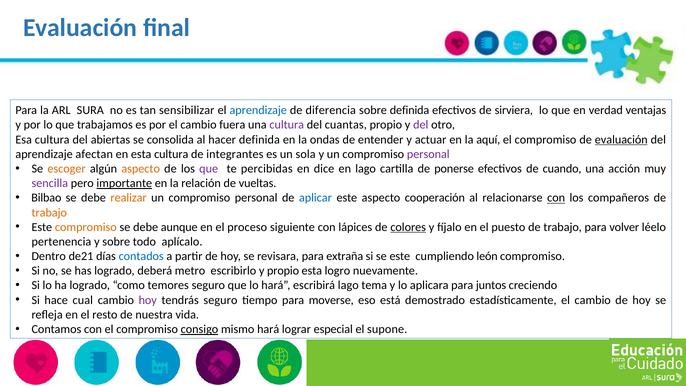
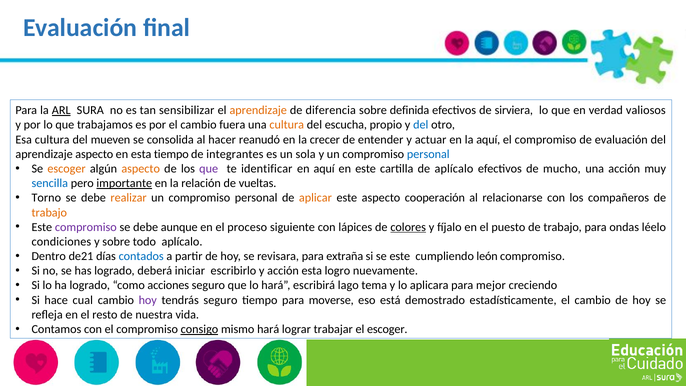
ARL underline: none -> present
aprendizaje at (258, 110) colour: blue -> orange
ventajas: ventajas -> valiosos
cultura at (287, 125) colour: purple -> orange
cuantas: cuantas -> escucha
del at (421, 125) colour: purple -> blue
abiertas: abiertas -> mueven
hacer definida: definida -> reanudó
ondas: ondas -> crecer
evaluación at (621, 140) underline: present -> none
aprendizaje afectan: afectan -> aspecto
esta cultura: cultura -> tiempo
personal at (428, 154) colour: purple -> blue
percibidas: percibidas -> identificar
en dice: dice -> aquí
en lago: lago -> este
de ponerse: ponerse -> aplícalo
cuando: cuando -> mucho
sencilla colour: purple -> blue
Bilbao: Bilbao -> Torno
aplicar colour: blue -> orange
con at (556, 198) underline: present -> none
compromiso at (86, 227) colour: orange -> purple
volver: volver -> ondas
pertenencia: pertenencia -> condiciones
metro: metro -> iniciar
y propio: propio -> acción
temores: temores -> acciones
juntos: juntos -> mejor
especial: especial -> trabajar
el supone: supone -> escoger
